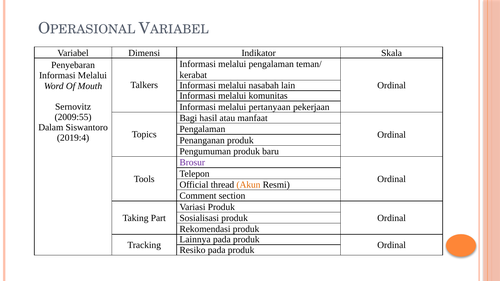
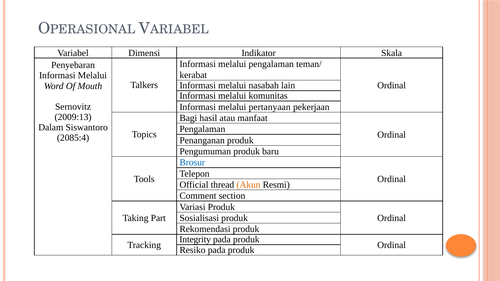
2009:55: 2009:55 -> 2009:13
2019:4: 2019:4 -> 2085:4
Brosur colour: purple -> blue
Lainnya: Lainnya -> Integrity
